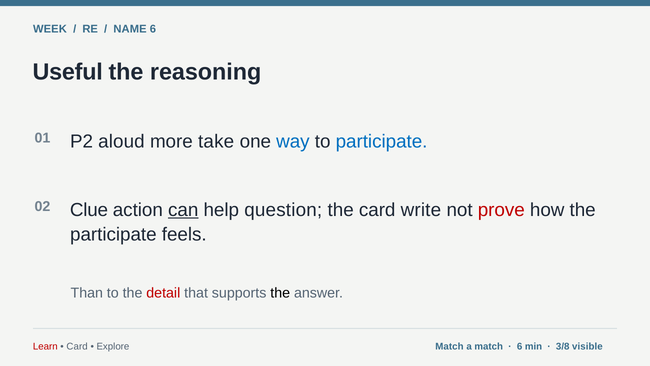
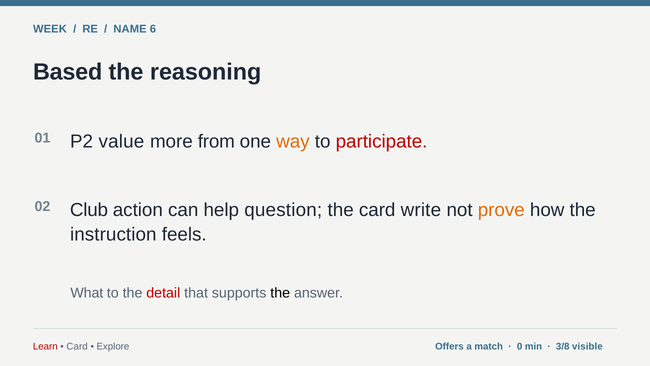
Useful: Useful -> Based
aloud: aloud -> value
take: take -> from
way colour: blue -> orange
participate at (382, 141) colour: blue -> red
Clue: Clue -> Club
can underline: present -> none
prove colour: red -> orange
participate at (113, 234): participate -> instruction
Than: Than -> What
Explore Match: Match -> Offers
6 at (520, 346): 6 -> 0
